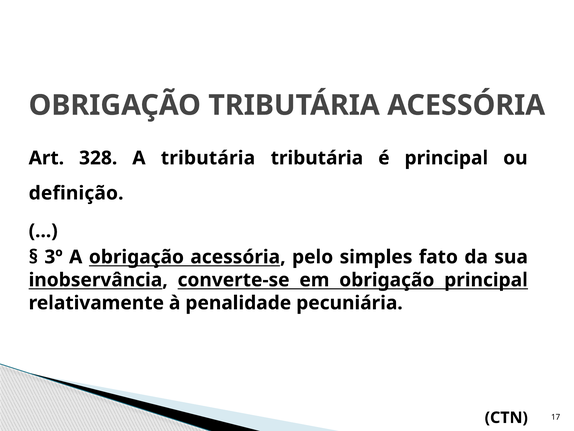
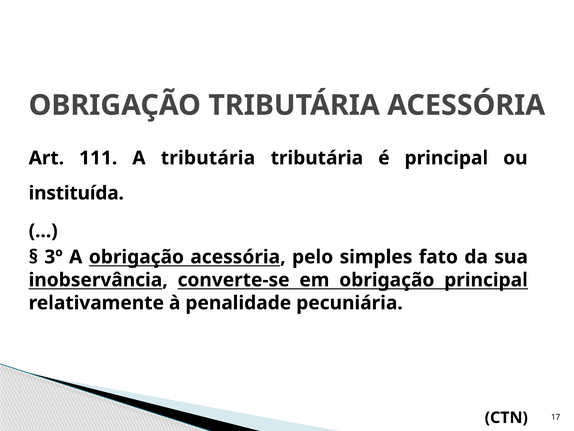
328: 328 -> 111
definição: definição -> instituída
